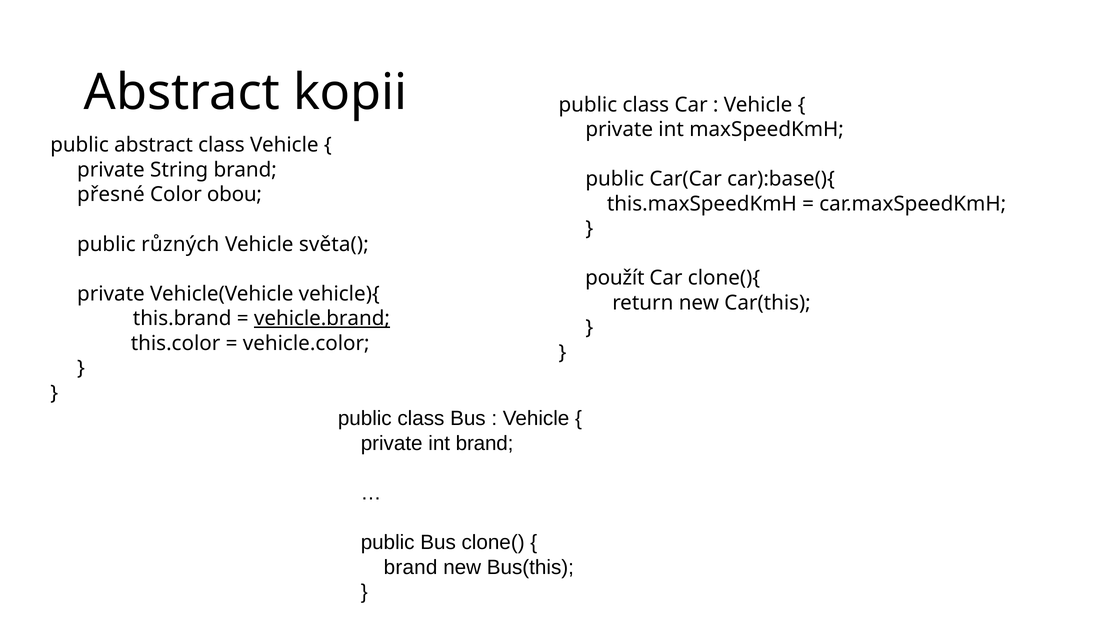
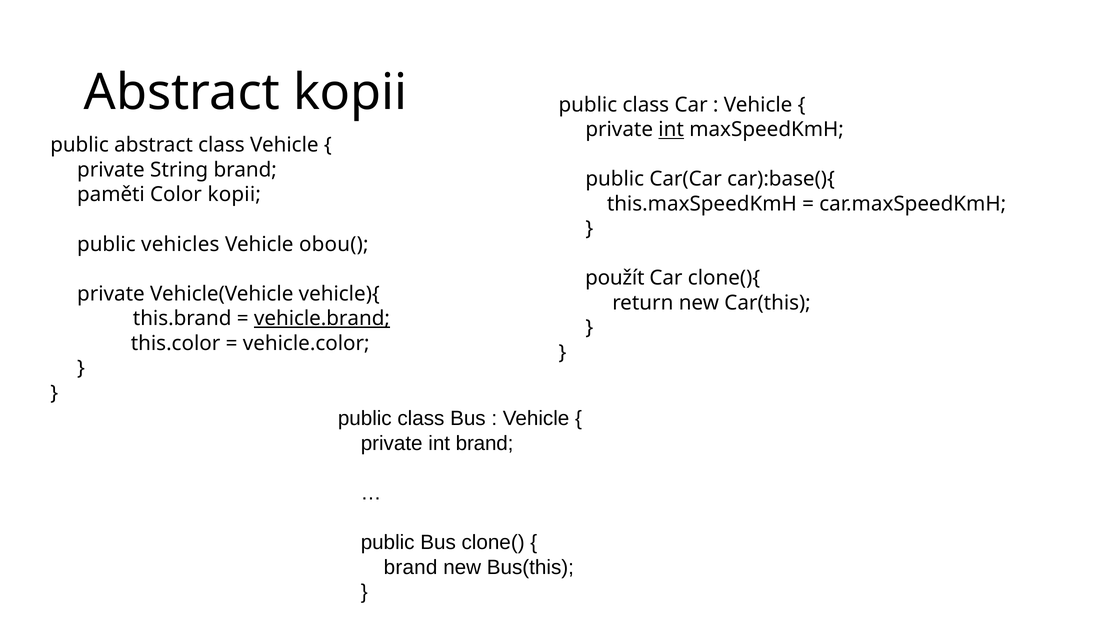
int at (671, 130) underline: none -> present
přesné: přesné -> paměti
Color obou: obou -> kopii
různých: různých -> vehicles
světa(: světa( -> obou(
